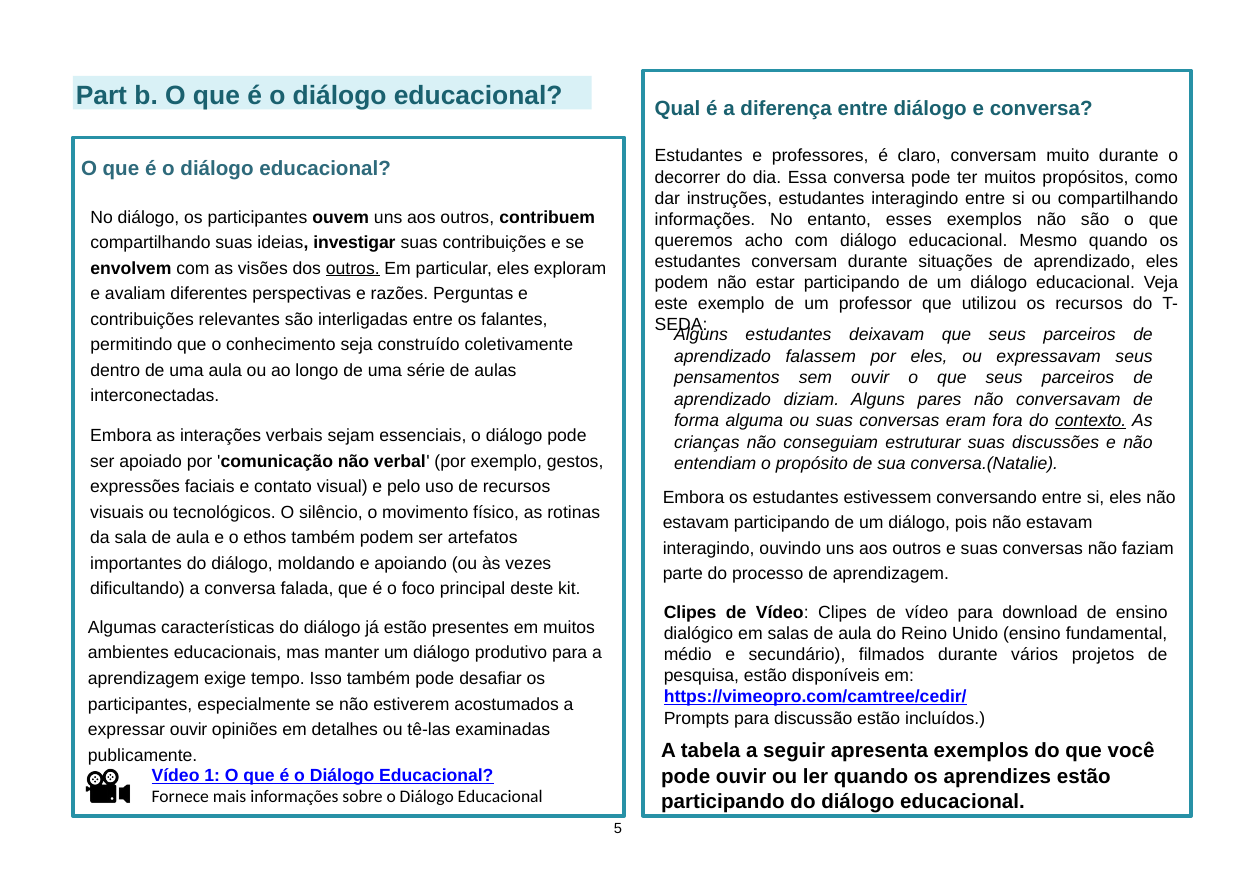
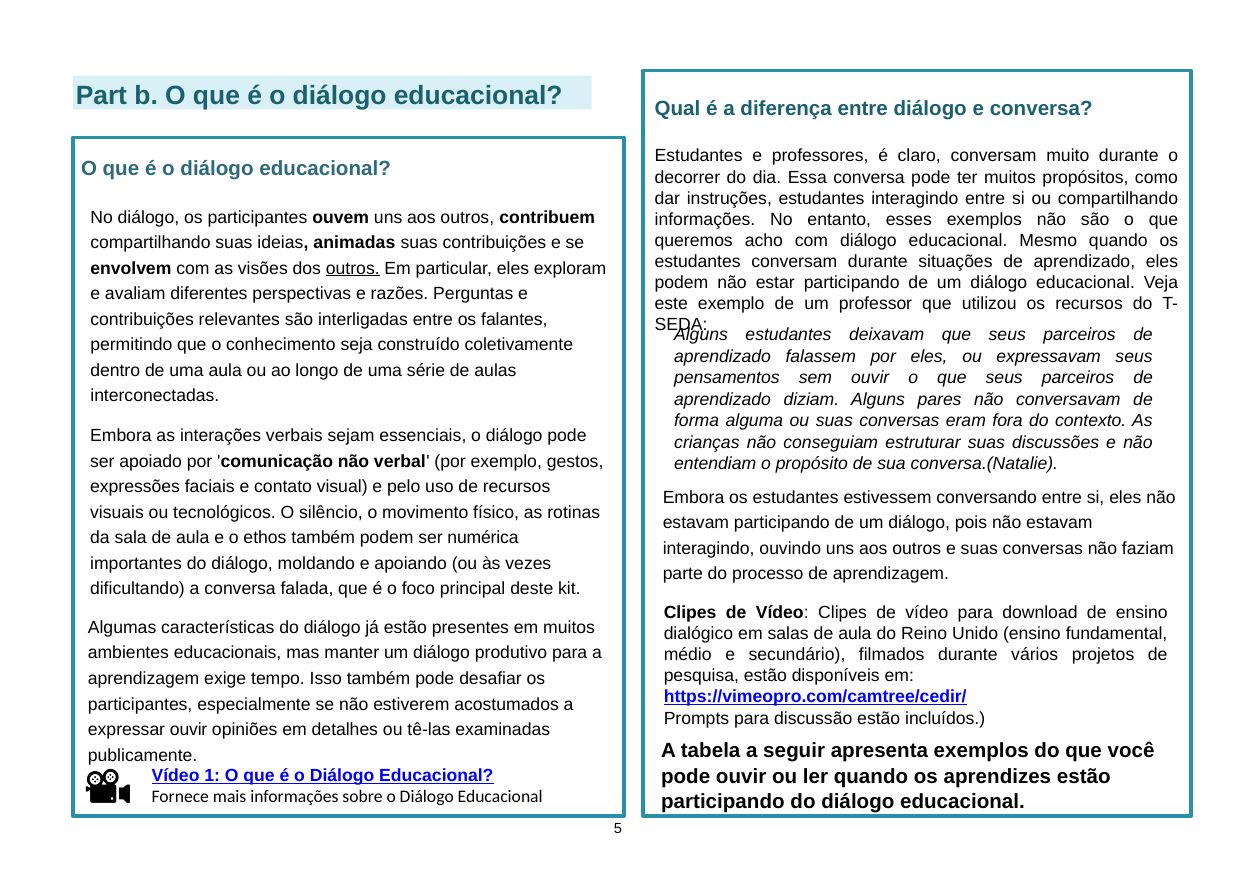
investigar: investigar -> animadas
contexto underline: present -> none
artefatos: artefatos -> numérica
